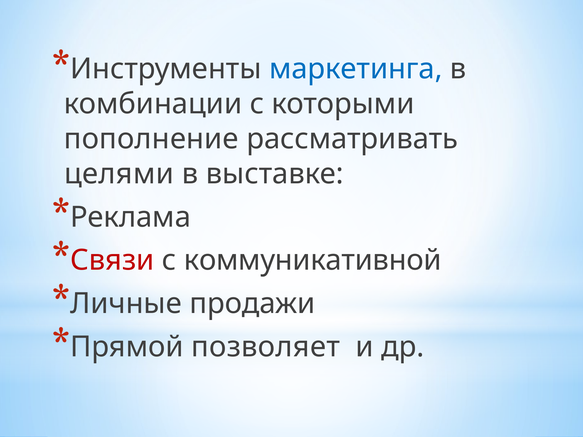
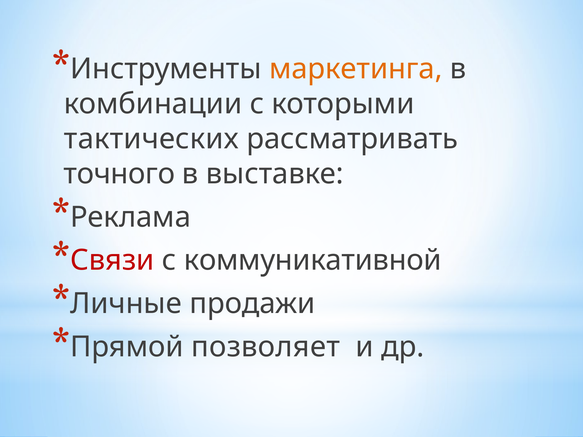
маркетинга colour: blue -> orange
пополнение: пополнение -> тактических
целями: целями -> точного
